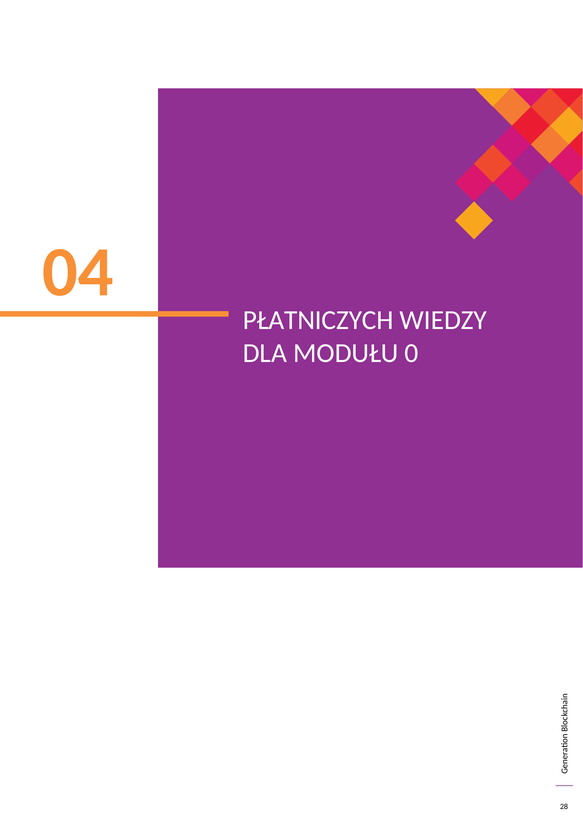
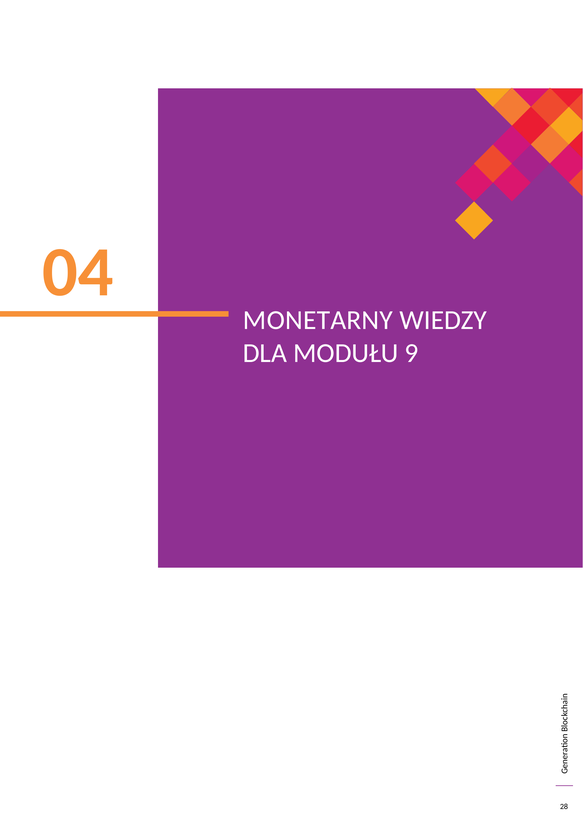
PŁATNICZYCH: PŁATNICZYCH -> MONETARNY
0: 0 -> 9
